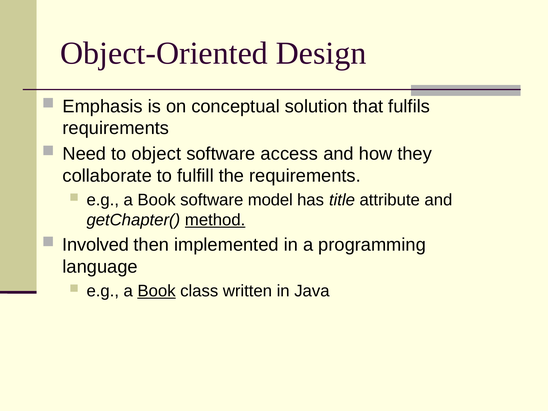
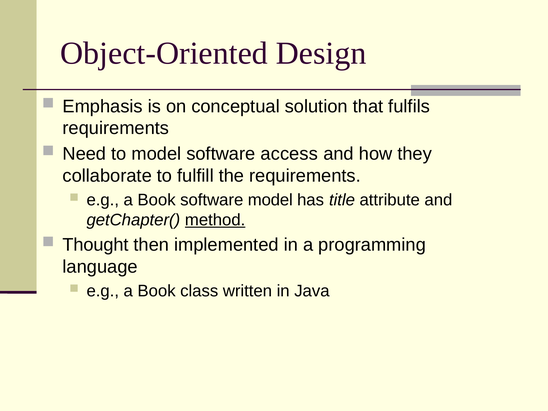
to object: object -> model
Involved: Involved -> Thought
Book at (157, 291) underline: present -> none
